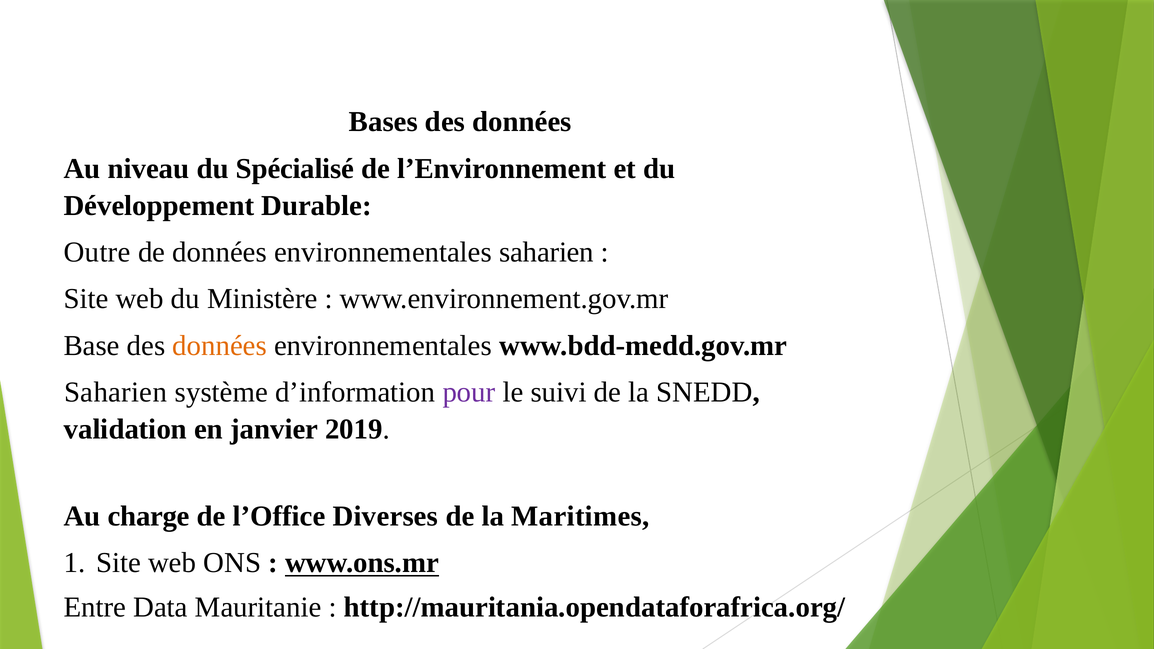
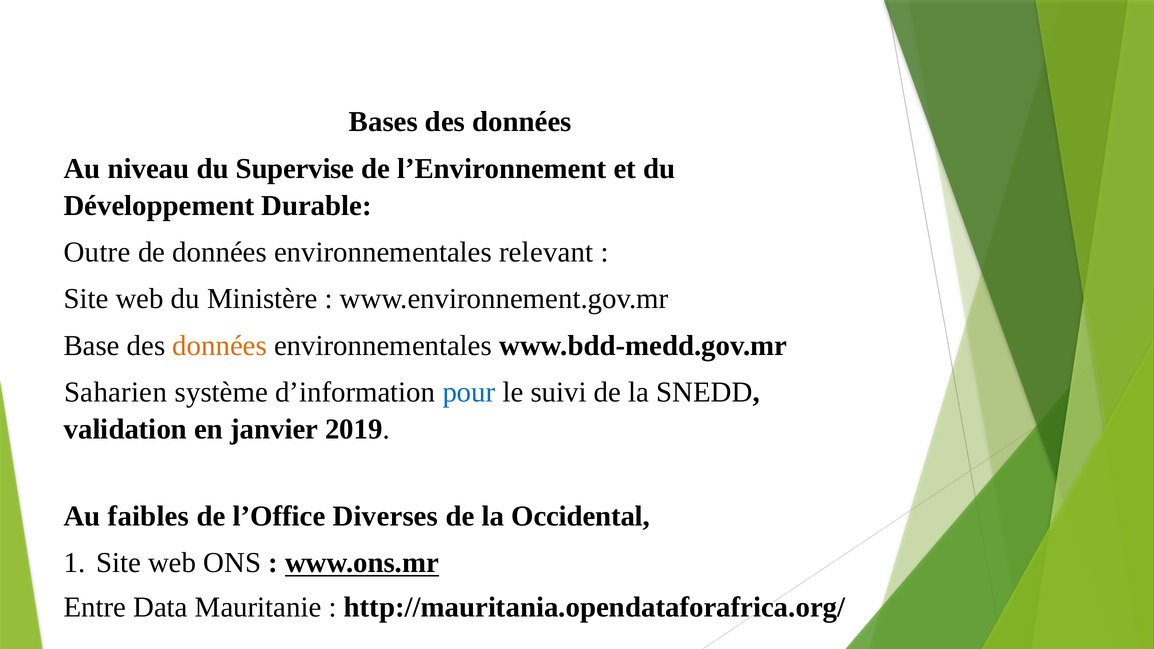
Spécialisé: Spécialisé -> Supervise
environnementales saharien: saharien -> relevant
pour colour: purple -> blue
charge: charge -> faibles
Maritimes: Maritimes -> Occidental
